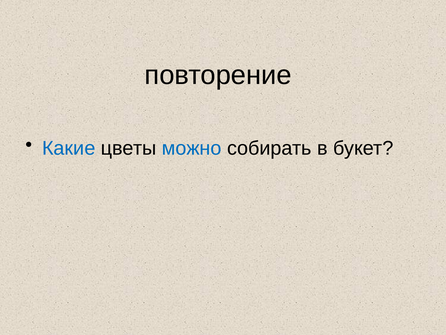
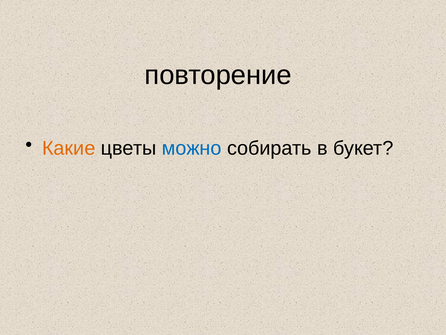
Какие colour: blue -> orange
